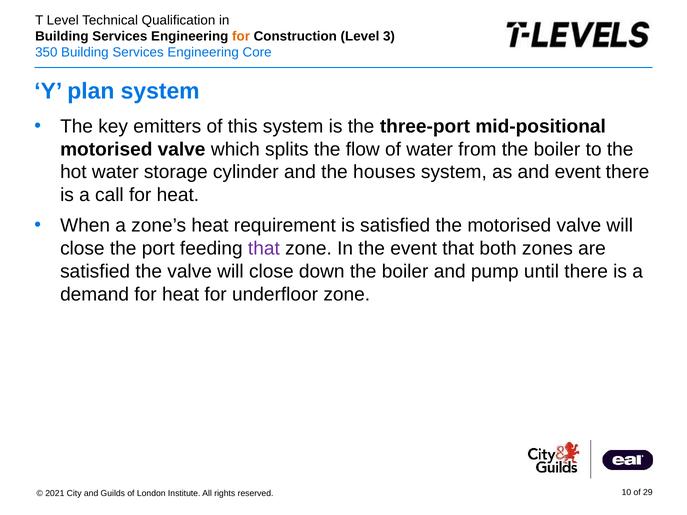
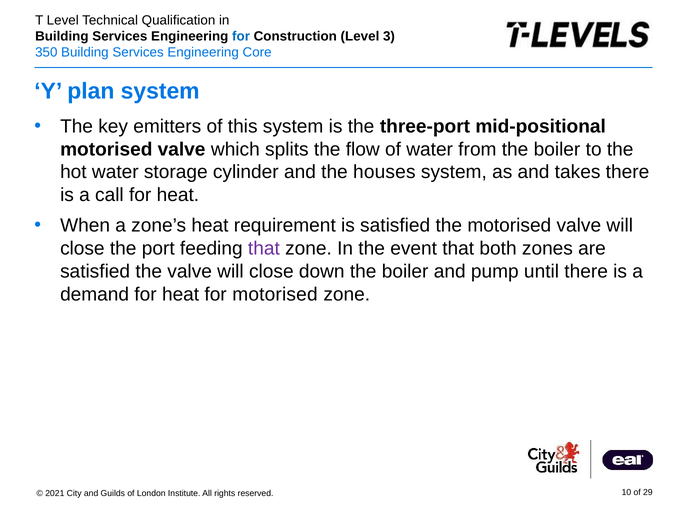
for at (241, 36) colour: orange -> blue
and event: event -> takes
for underfloor: underfloor -> motorised
